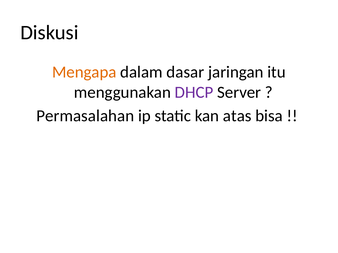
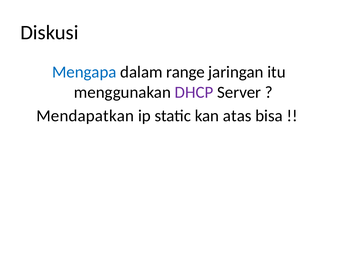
Mengapa colour: orange -> blue
dasar: dasar -> range
Permasalahan: Permasalahan -> Mendapatkan
